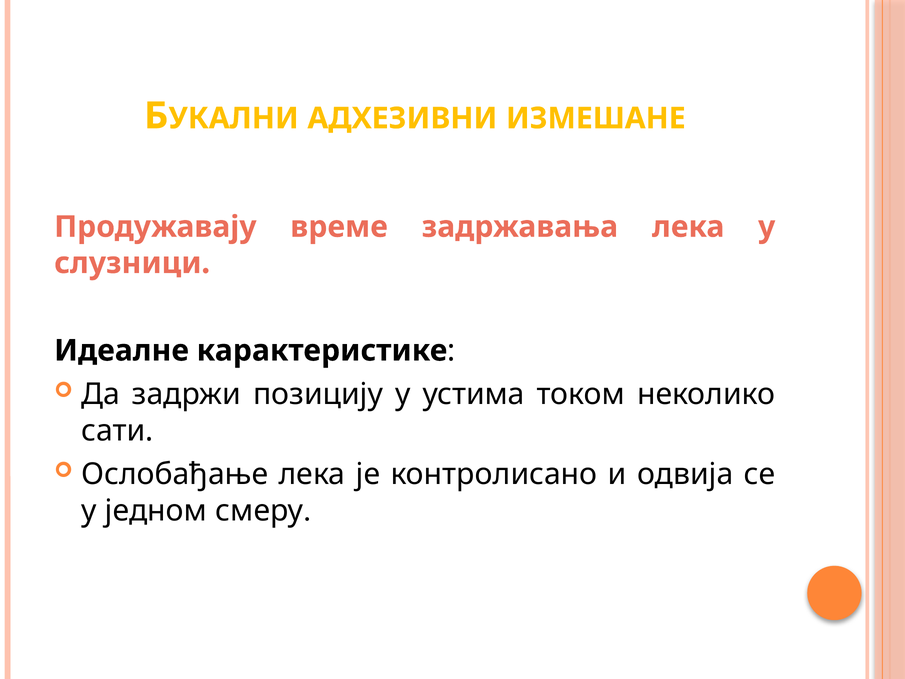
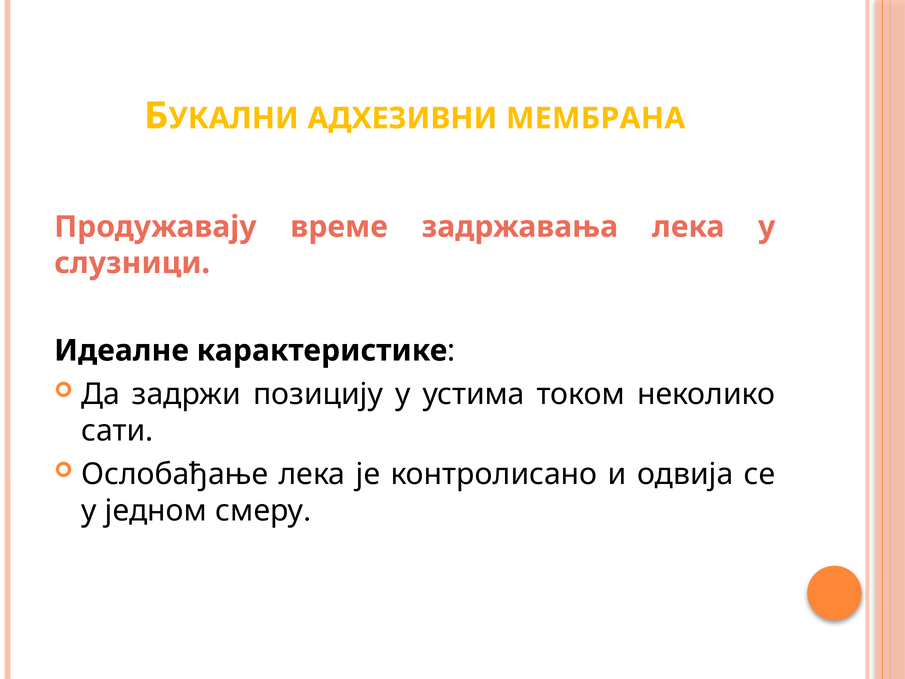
ИЗМЕШАНЕ: ИЗМЕШАНЕ -> МЕМБРАНА
